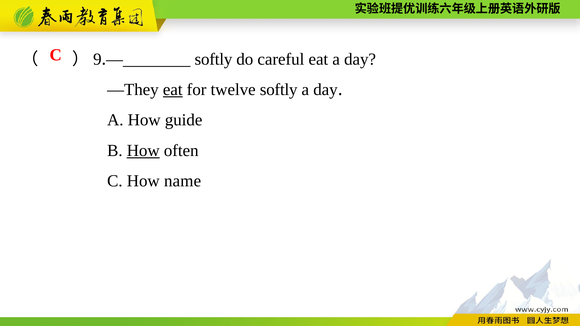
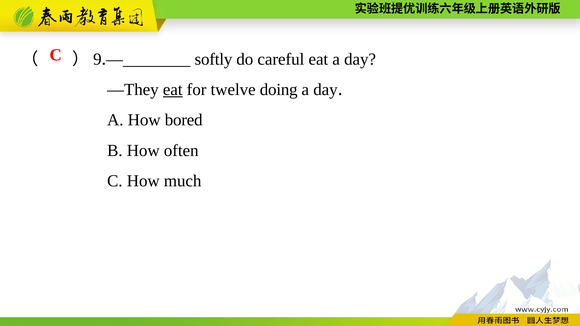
twelve softly: softly -> doing
guide: guide -> bored
How at (143, 151) underline: present -> none
name: name -> much
